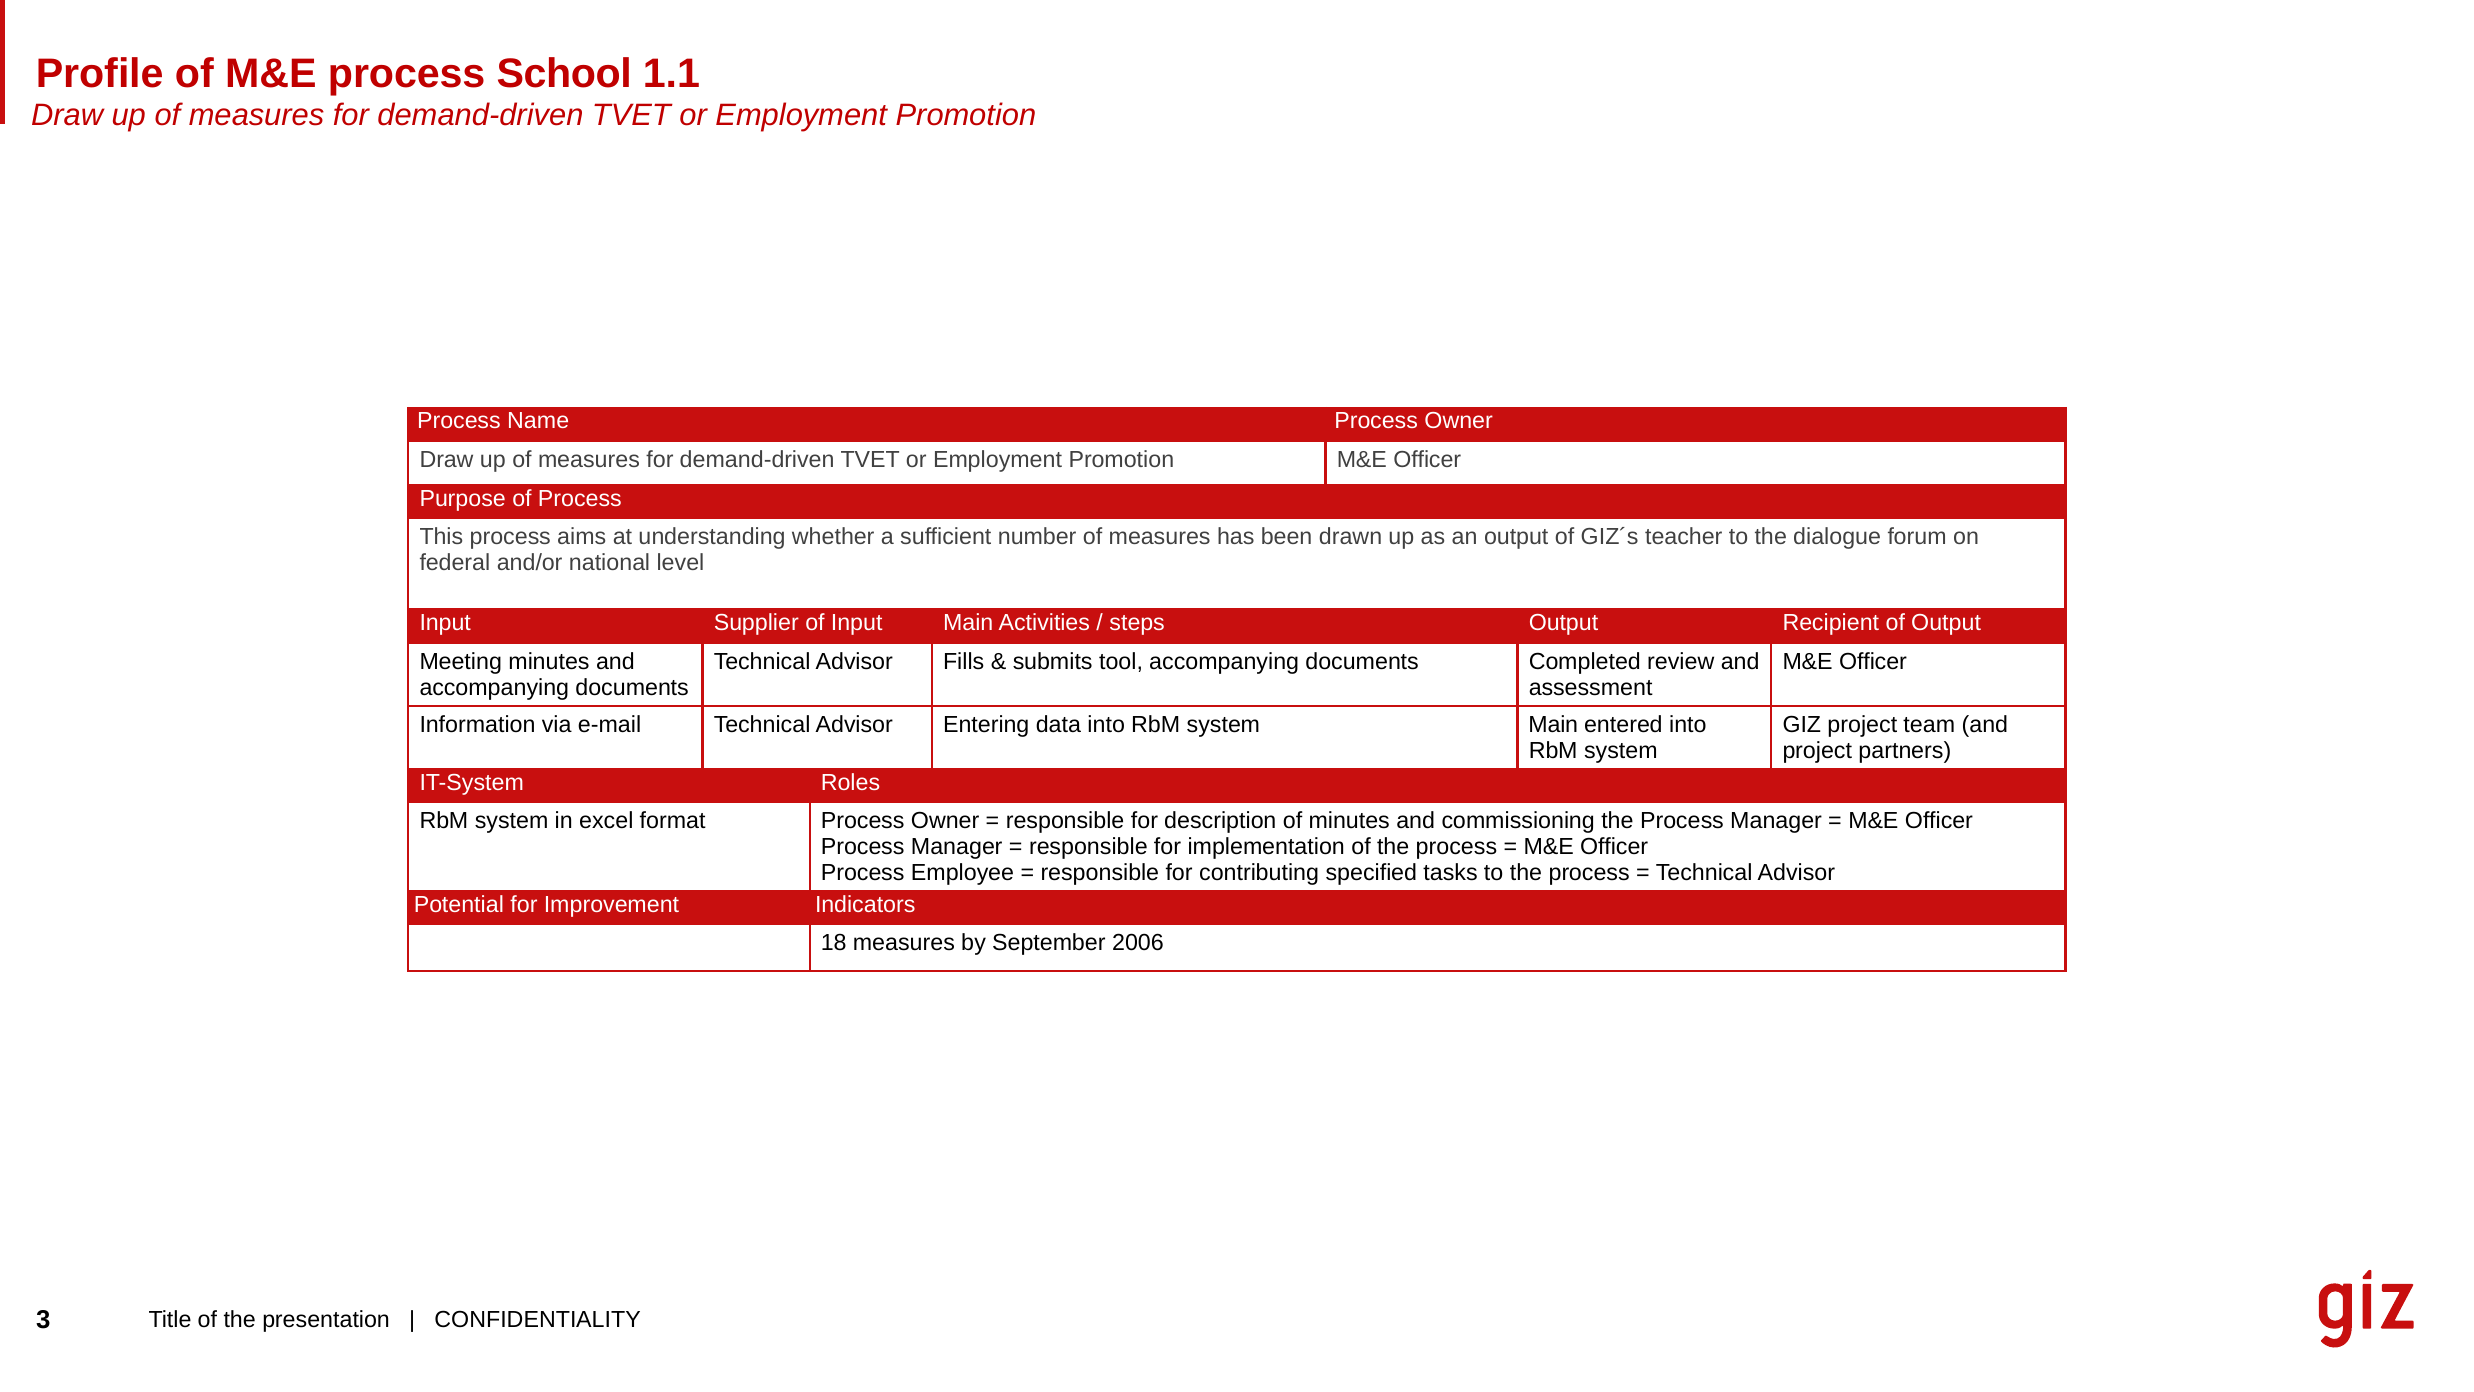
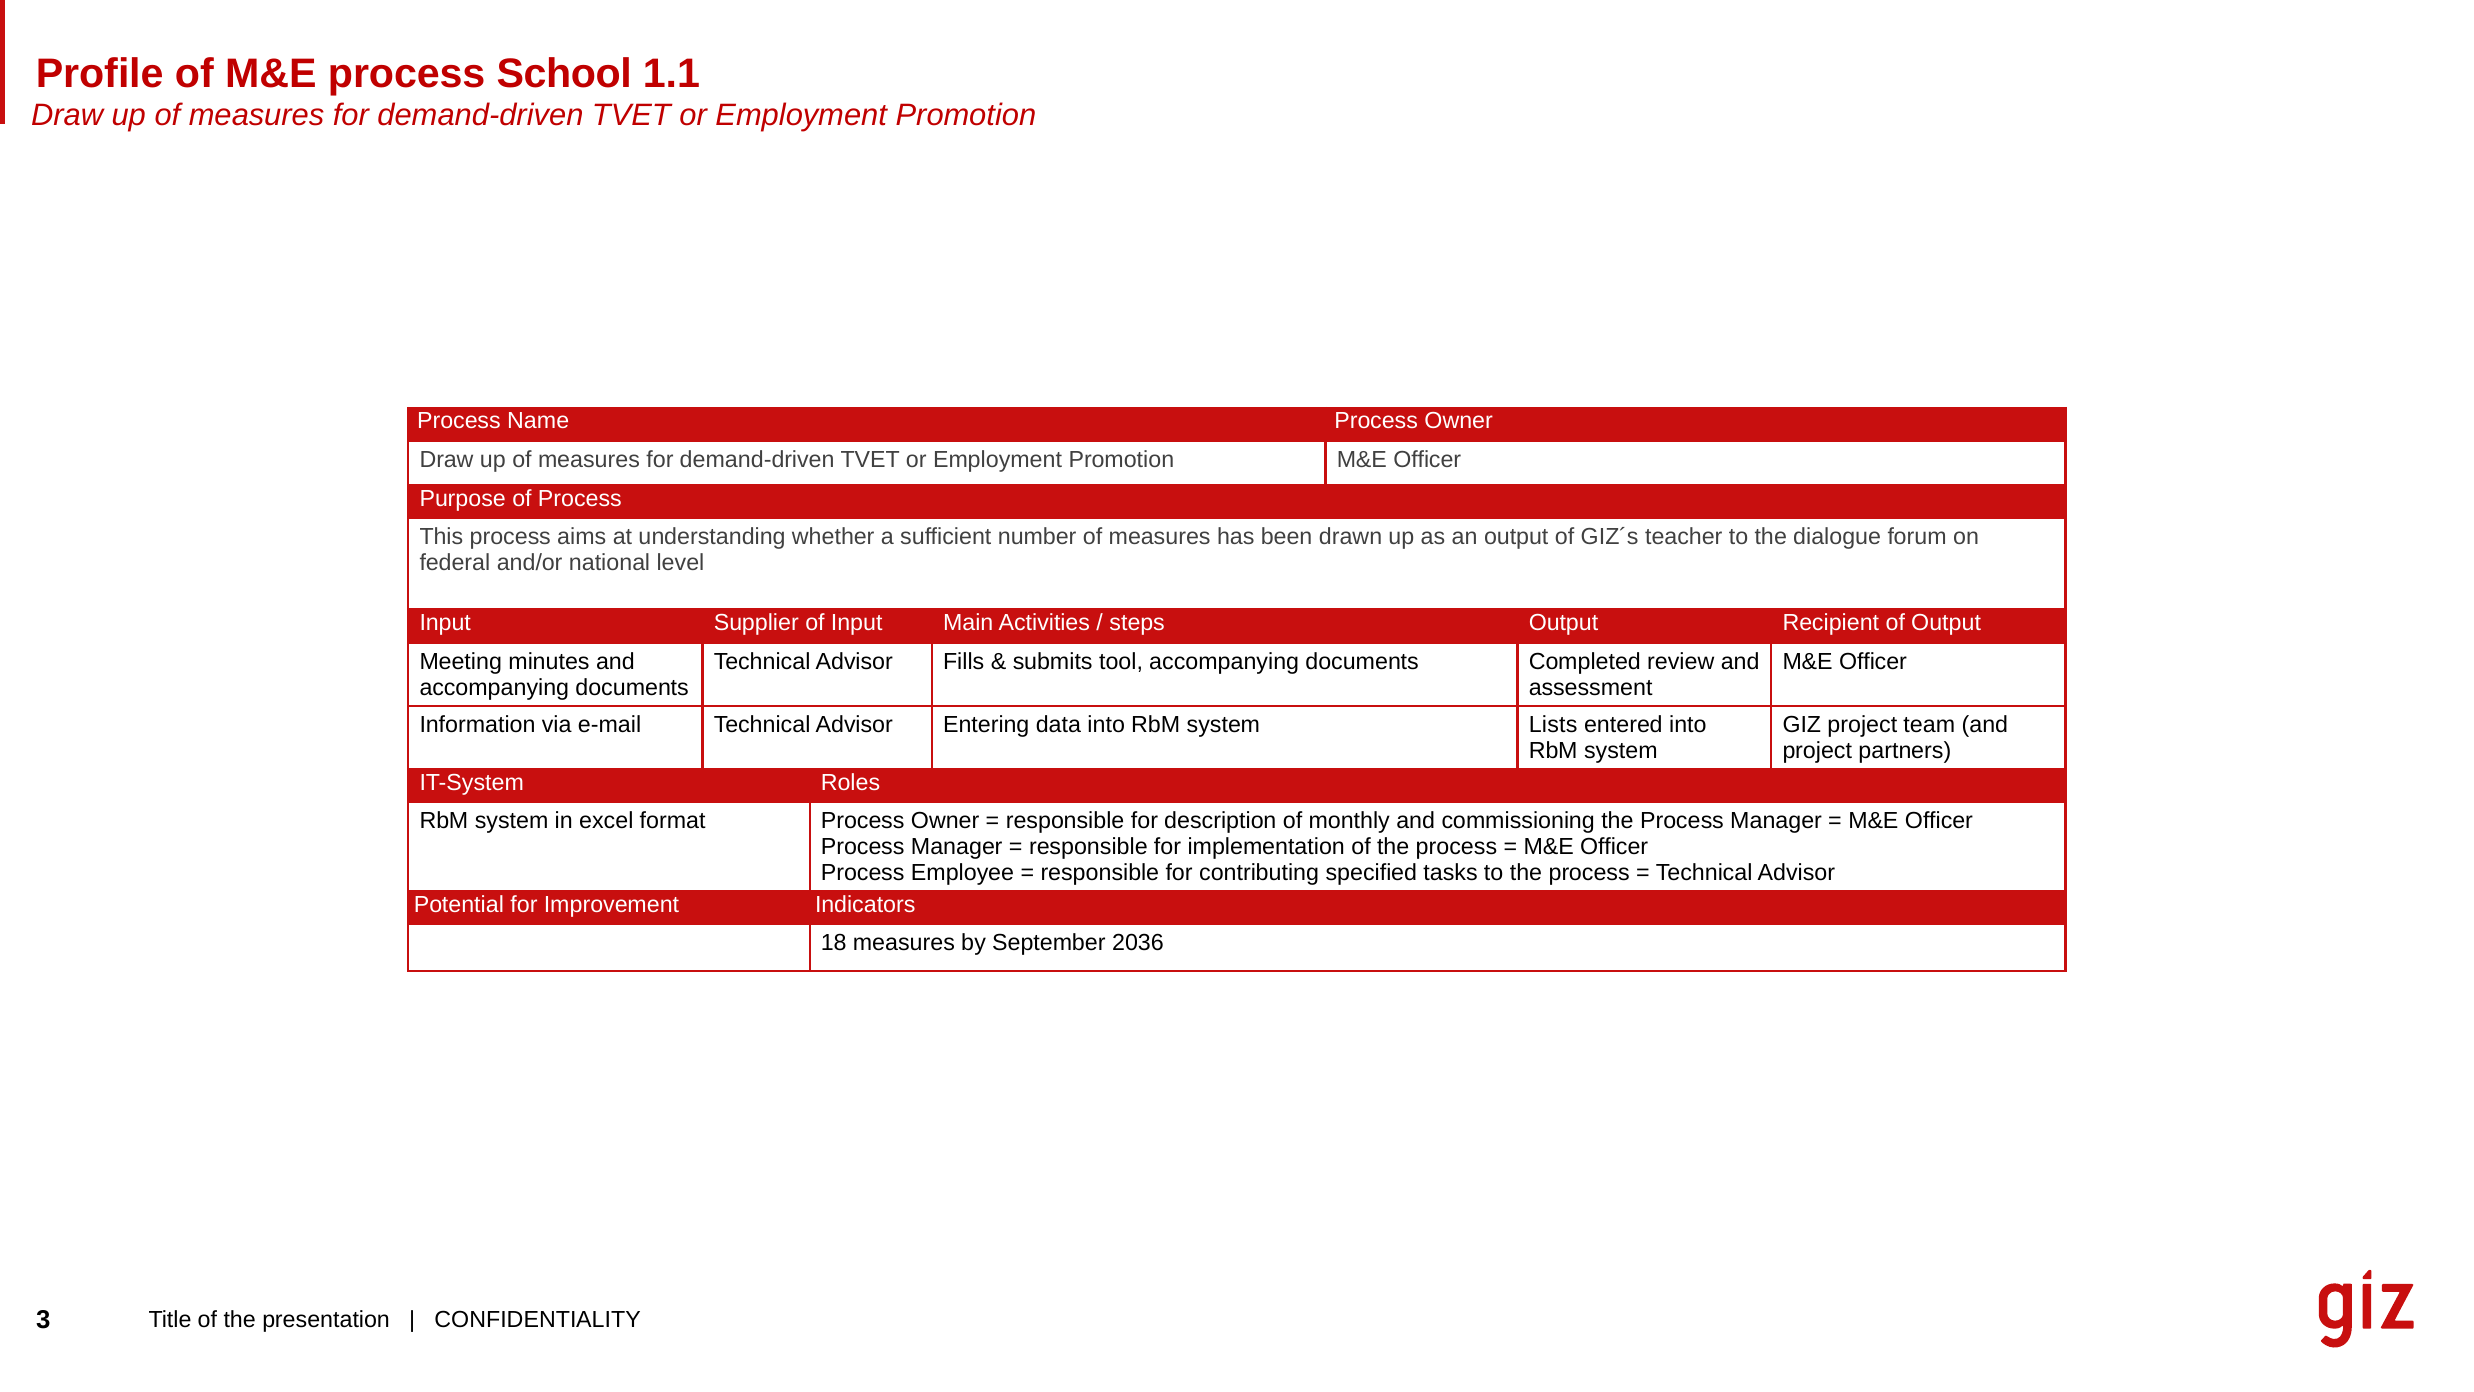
system Main: Main -> Lists
of minutes: minutes -> monthly
2006: 2006 -> 2036
